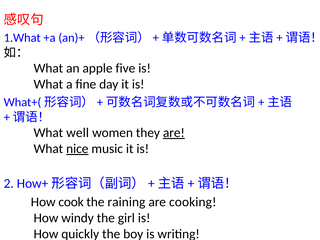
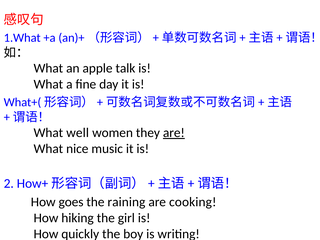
five: five -> talk
nice underline: present -> none
cook: cook -> goes
windy: windy -> hiking
